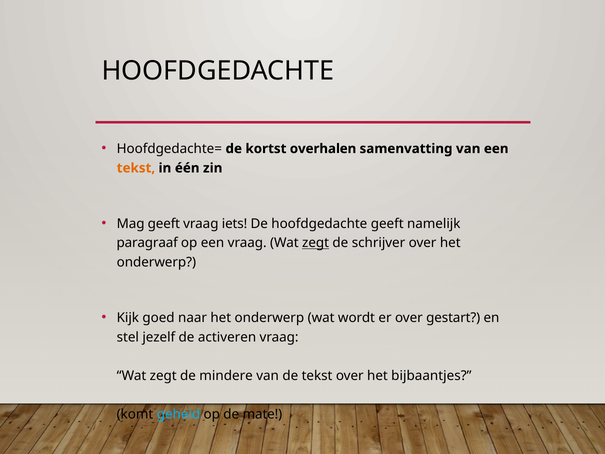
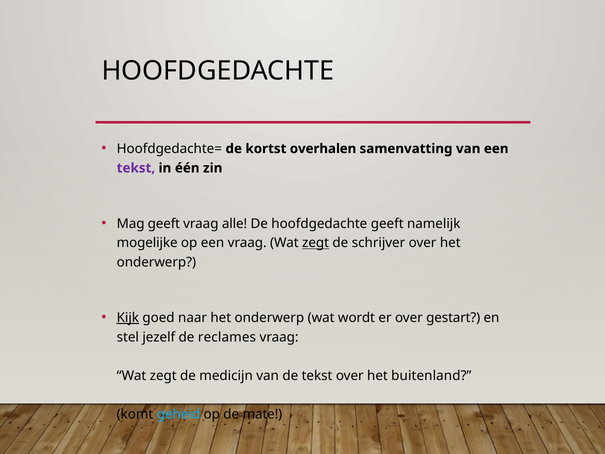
tekst at (136, 168) colour: orange -> purple
iets: iets -> alle
paragraaf: paragraaf -> mogelijke
Kijk underline: none -> present
activeren: activeren -> reclames
mindere: mindere -> medicijn
bijbaantjes: bijbaantjes -> buitenland
